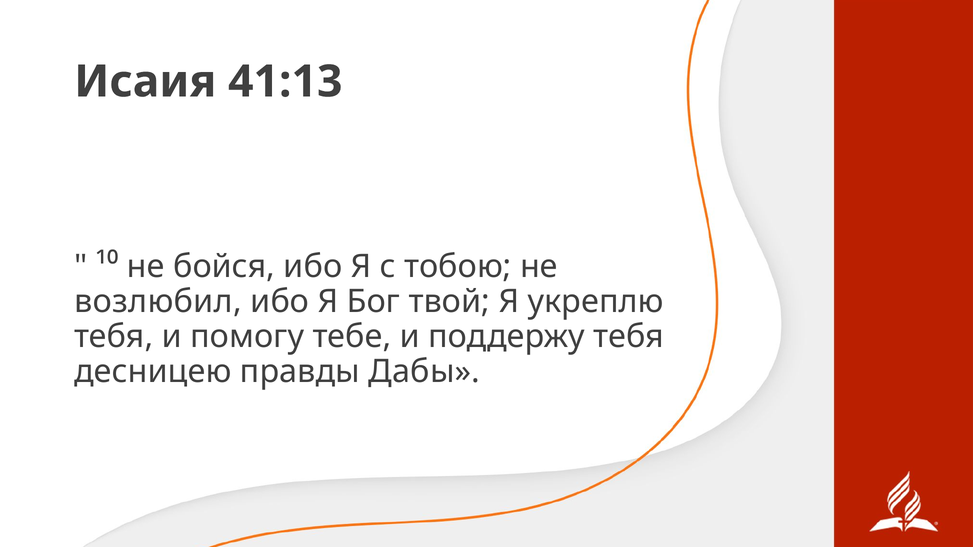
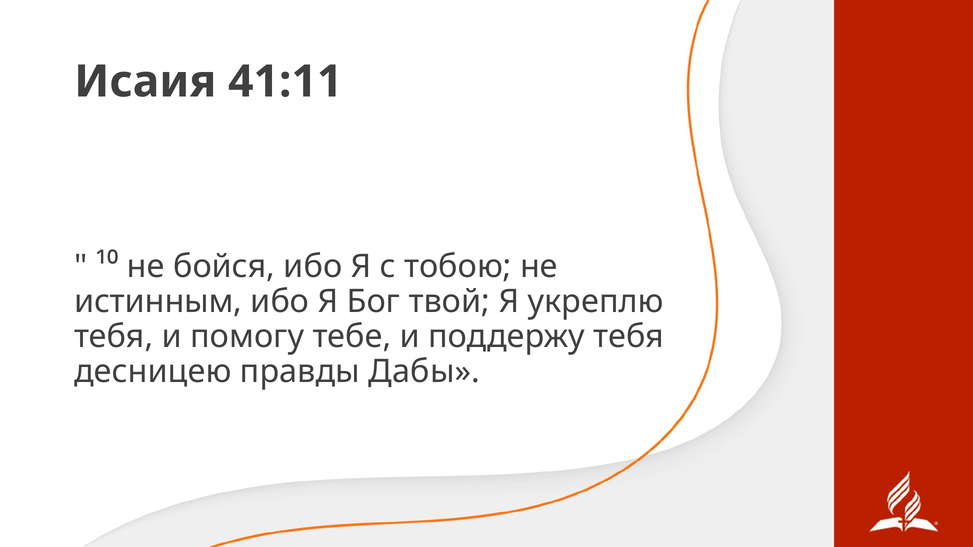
41:13: 41:13 -> 41:11
возлюбил: возлюбил -> истинным
